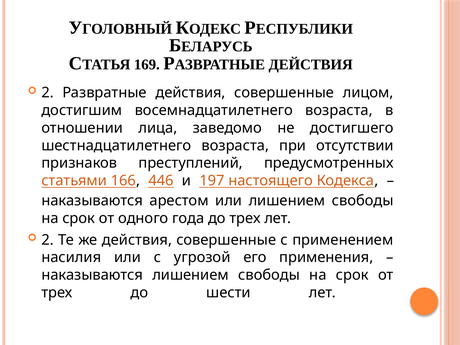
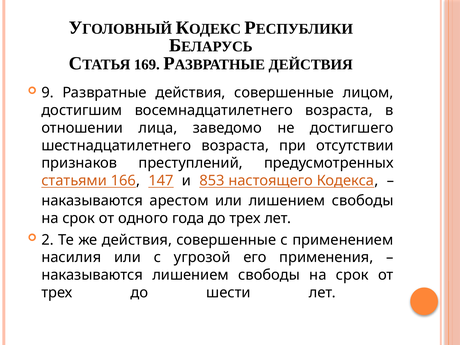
2 at (48, 93): 2 -> 9
446: 446 -> 147
197: 197 -> 853
